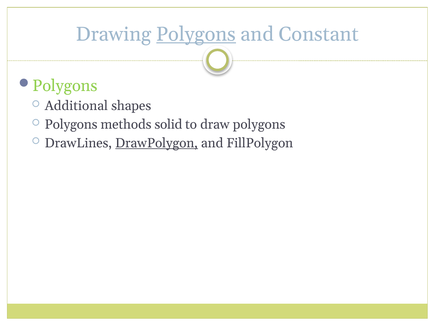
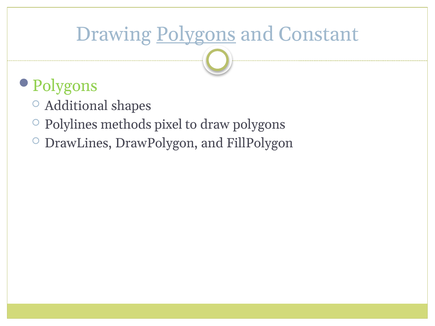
Polygons at (71, 125): Polygons -> Polylines
solid: solid -> pixel
DrawPolygon underline: present -> none
